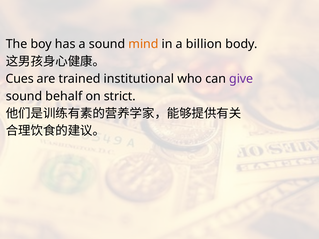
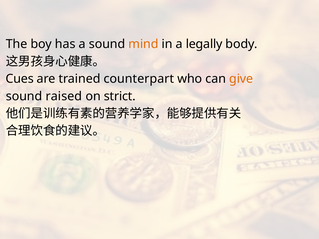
billion: billion -> legally
institutional: institutional -> counterpart
give colour: purple -> orange
behalf: behalf -> raised
